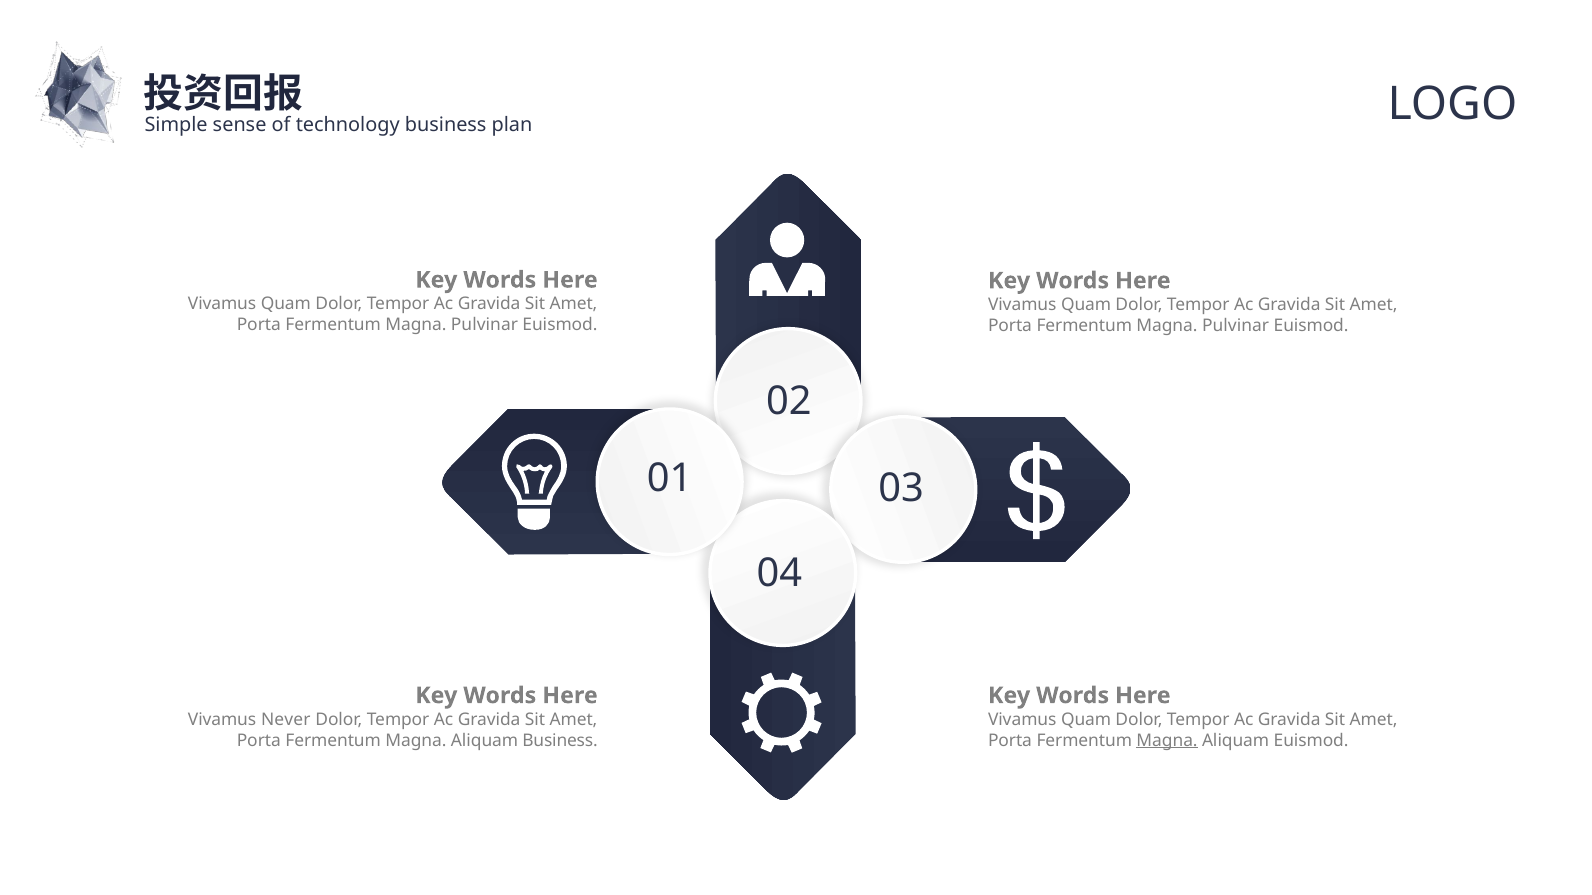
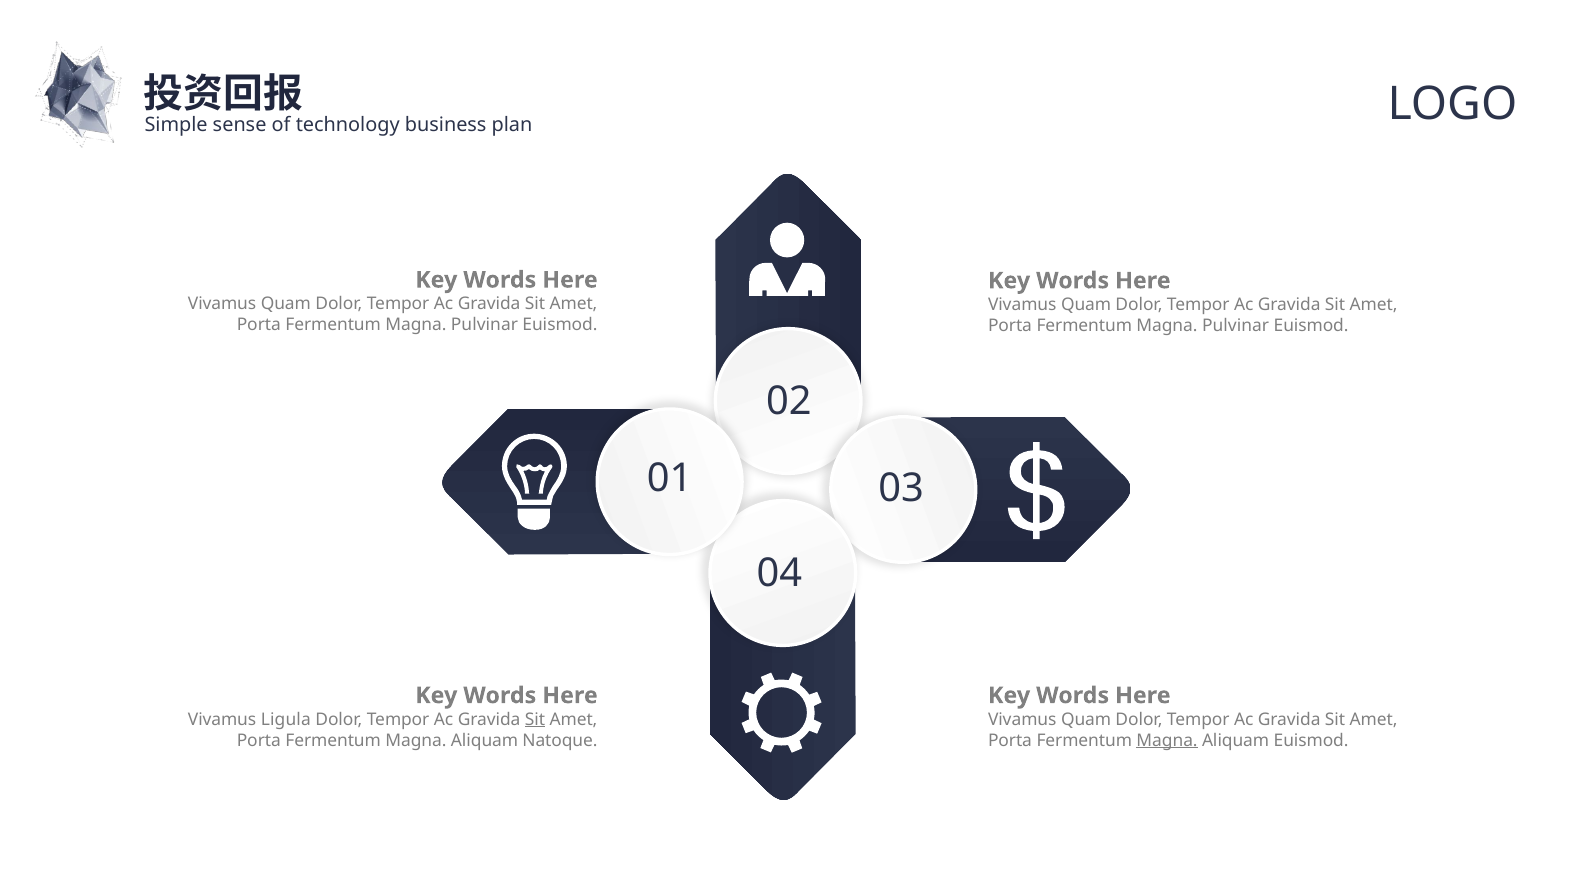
Never: Never -> Ligula
Sit at (535, 720) underline: none -> present
Aliquam Business: Business -> Natoque
